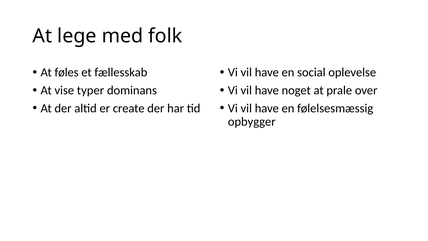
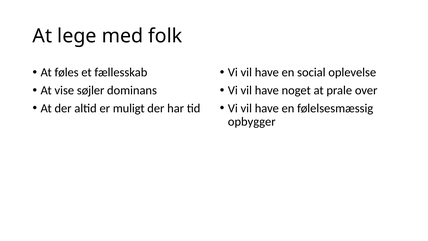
typer: typer -> søjler
create: create -> muligt
